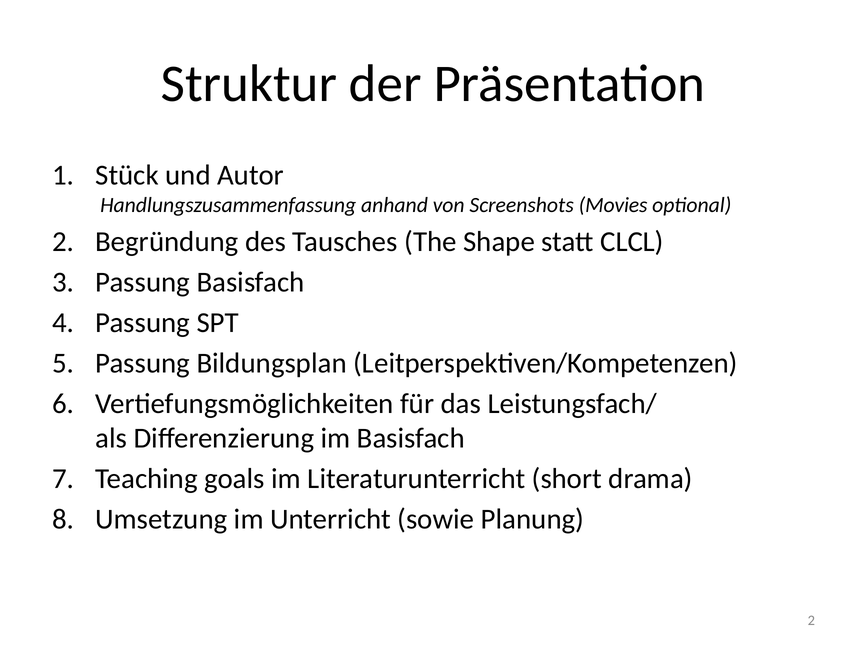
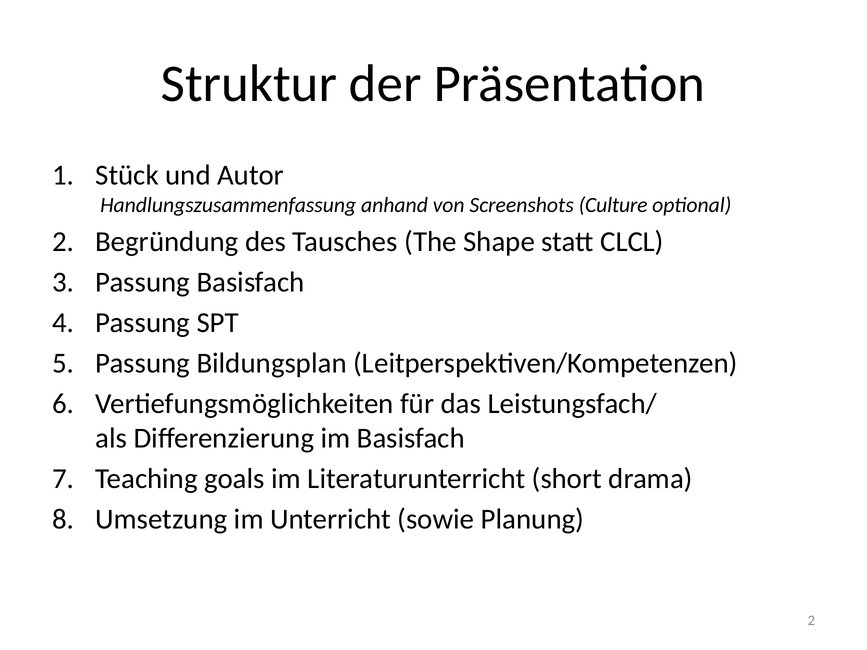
Movies: Movies -> Culture
